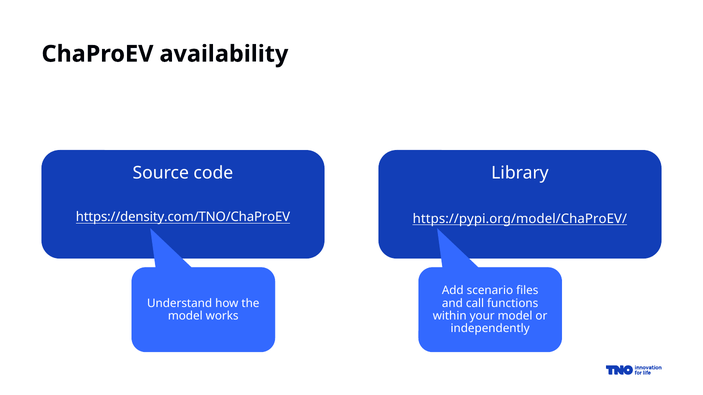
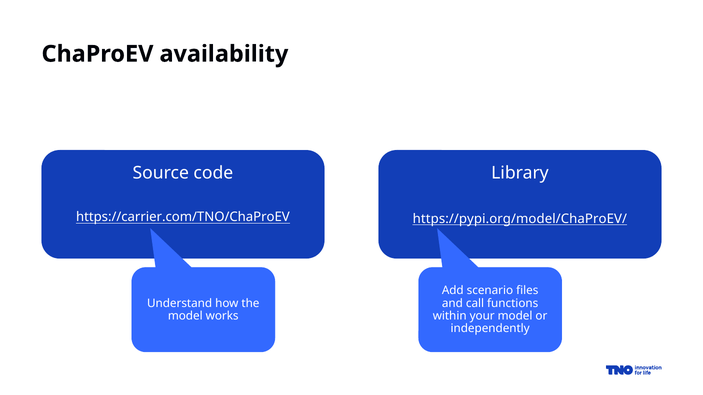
https://density.com/TNO/ChaProEV: https://density.com/TNO/ChaProEV -> https://carrier.com/TNO/ChaProEV
